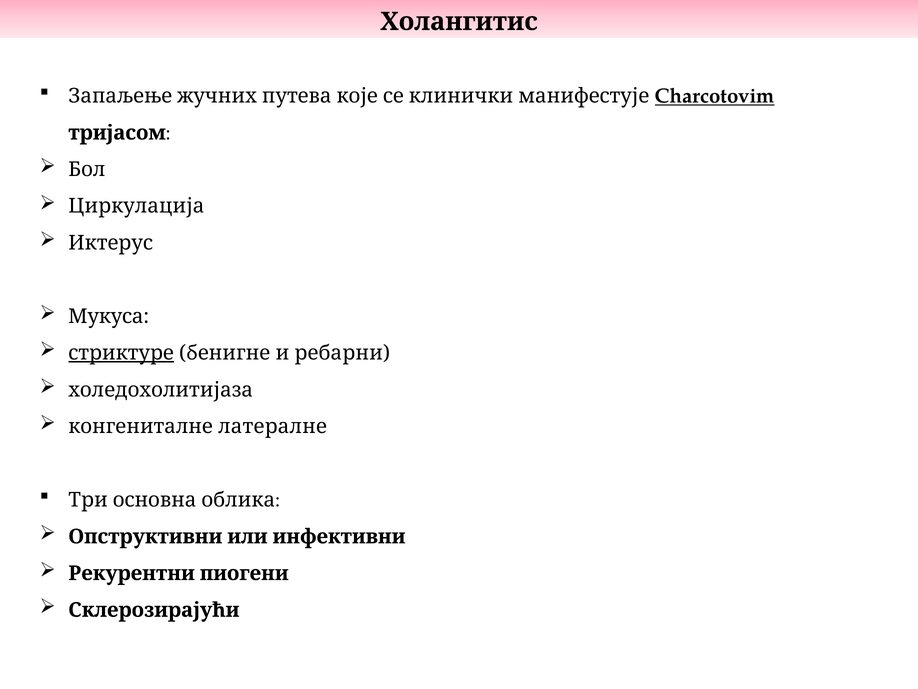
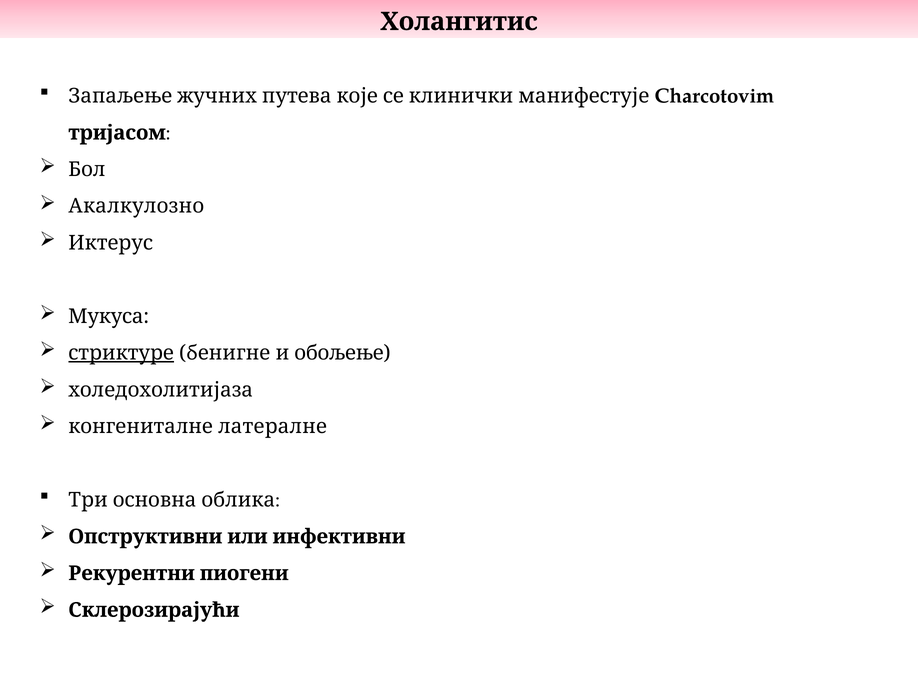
Charcotovim underline: present -> none
Циркулација: Циркулација -> Акалкулозно
ребарни: ребарни -> обољење
